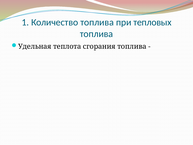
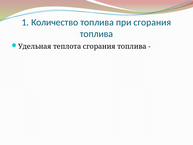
при тепловых: тепловых -> сгорания
